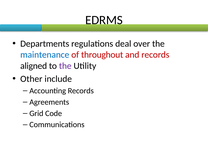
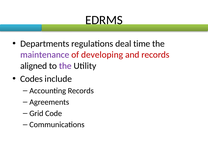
over: over -> time
maintenance colour: blue -> purple
throughout: throughout -> developing
Other: Other -> Codes
